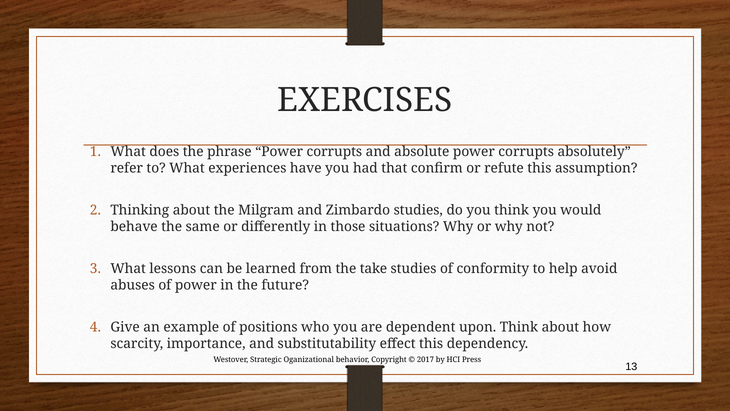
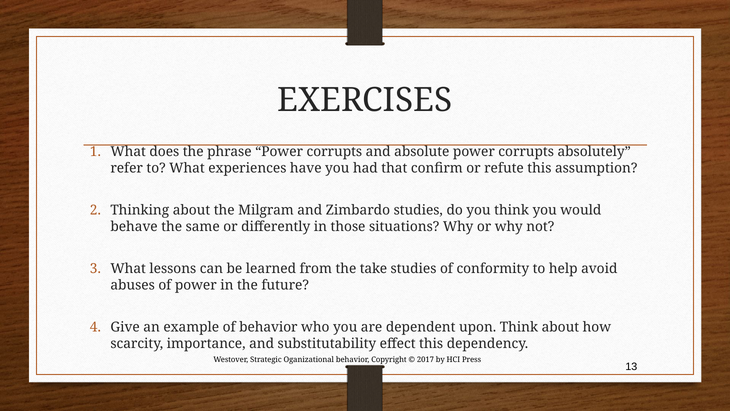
of positions: positions -> behavior
